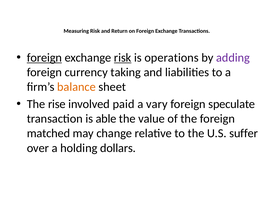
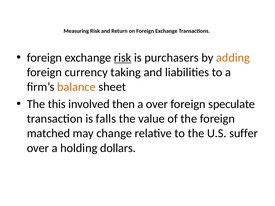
foreign at (44, 58) underline: present -> none
operations: operations -> purchasers
adding colour: purple -> orange
rise: rise -> this
paid: paid -> then
a vary: vary -> over
able: able -> falls
